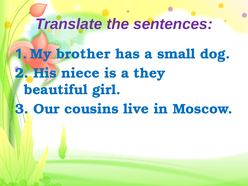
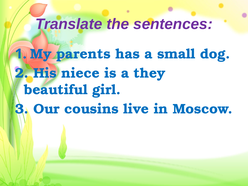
brother: brother -> parents
